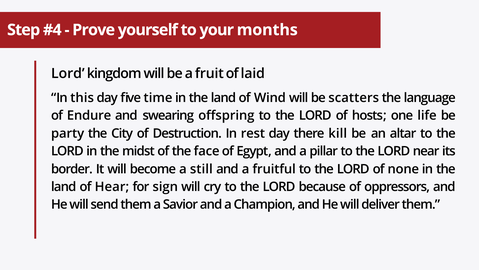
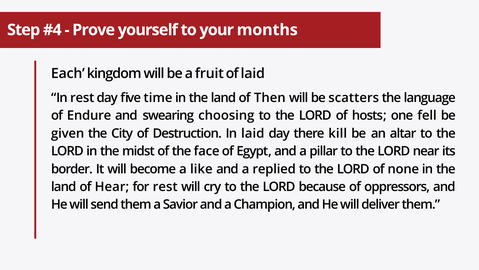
Lord at (68, 74): Lord -> Each
In this: this -> rest
Wind: Wind -> Then
offspring: offspring -> choosing
life: life -> fell
party: party -> given
In rest: rest -> laid
still: still -> like
fruitful: fruitful -> replied
for sign: sign -> rest
